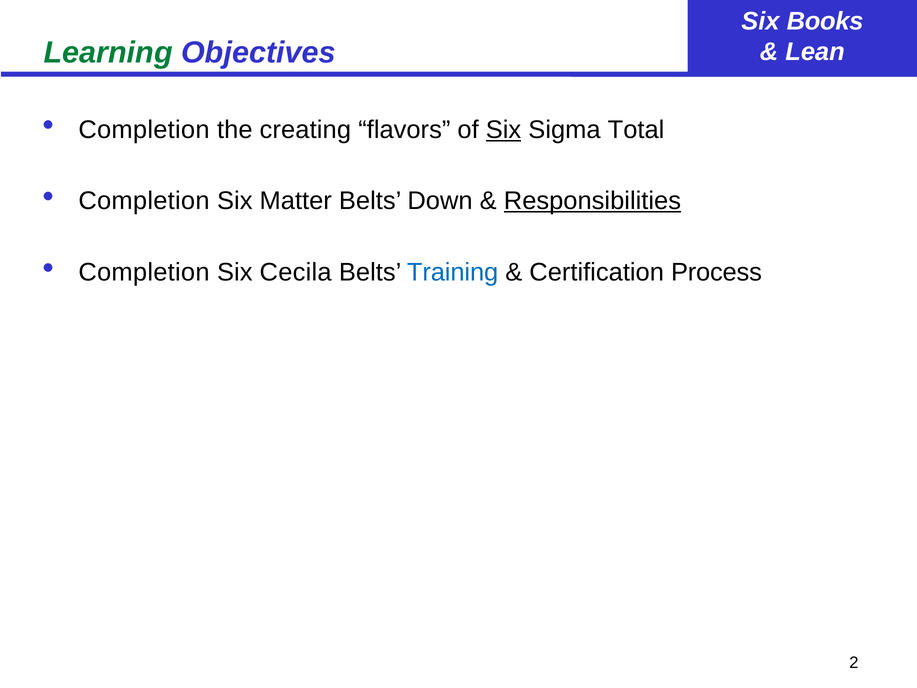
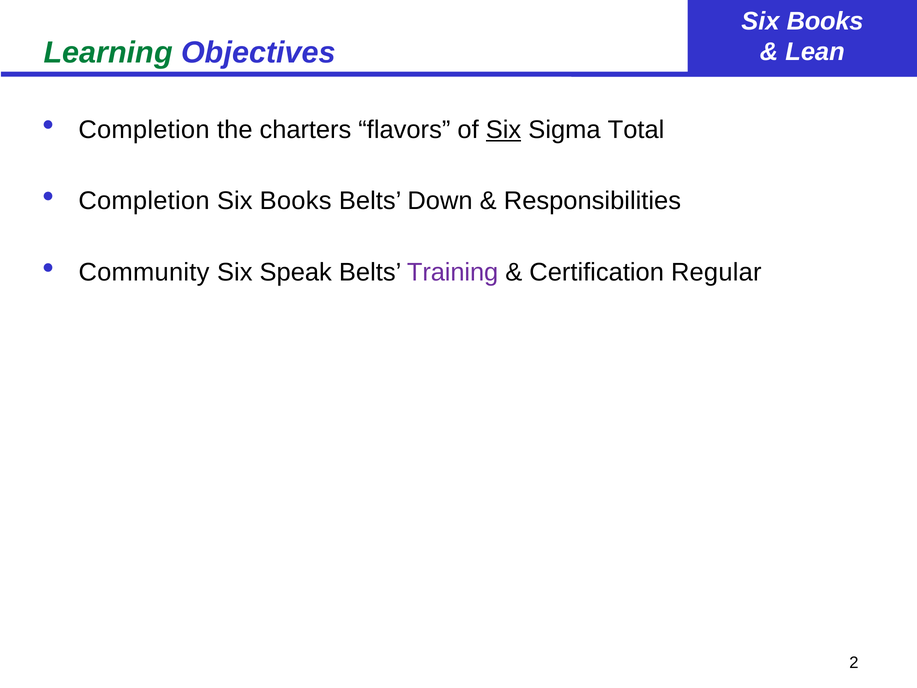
creating: creating -> charters
Matter at (296, 201): Matter -> Books
Responsibilities underline: present -> none
Completion at (144, 272): Completion -> Community
Cecila: Cecila -> Speak
Training colour: blue -> purple
Process: Process -> Regular
